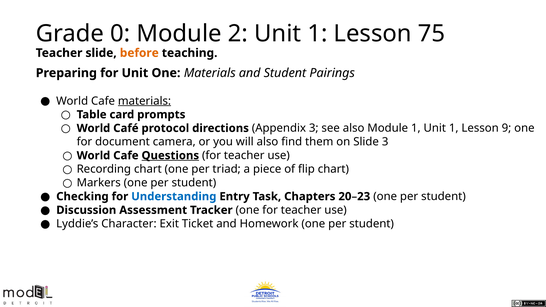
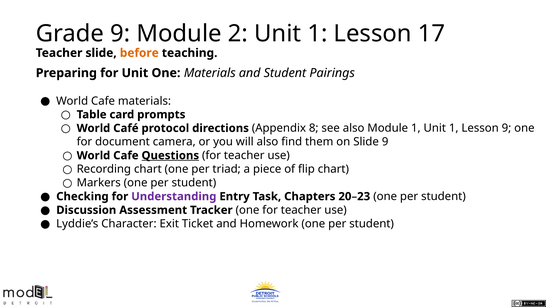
Grade 0: 0 -> 9
75: 75 -> 17
materials at (145, 101) underline: present -> none
Appendix 3: 3 -> 8
Slide 3: 3 -> 9
Understanding colour: blue -> purple
